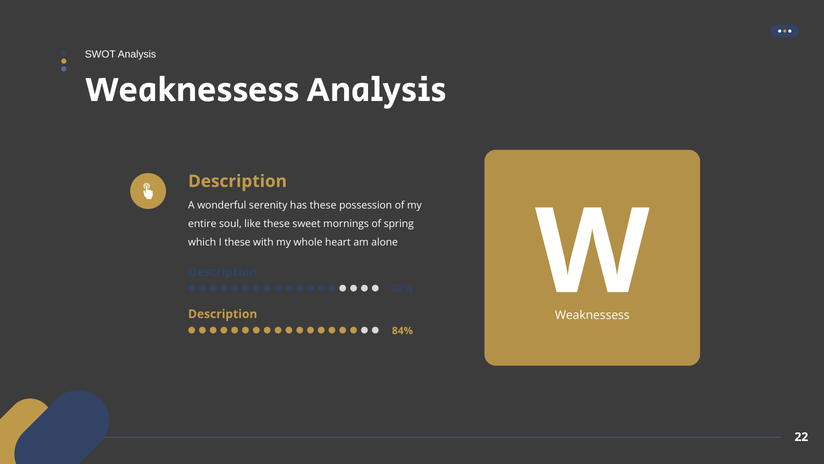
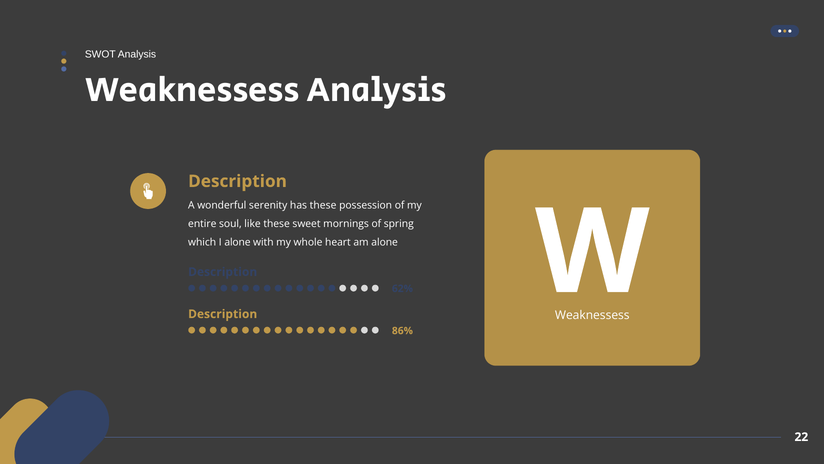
I these: these -> alone
84%: 84% -> 86%
